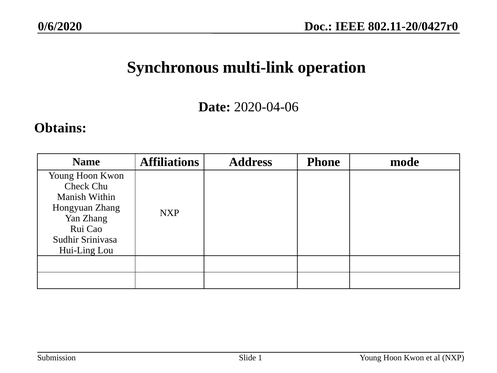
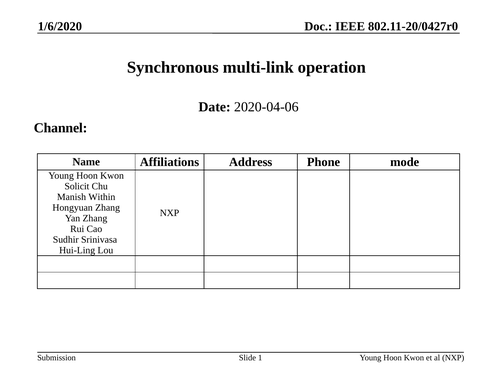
0/6/2020: 0/6/2020 -> 1/6/2020
Obtains: Obtains -> Channel
Check: Check -> Solicit
